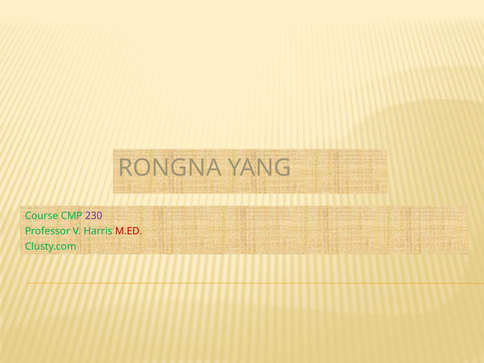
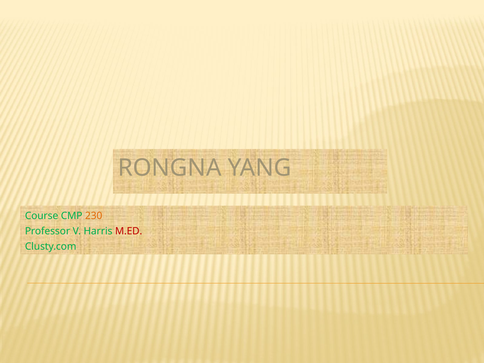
230 colour: purple -> orange
